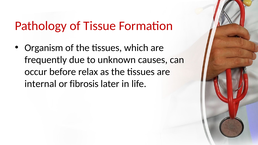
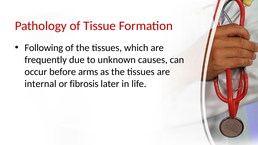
Organism: Organism -> Following
relax: relax -> arms
